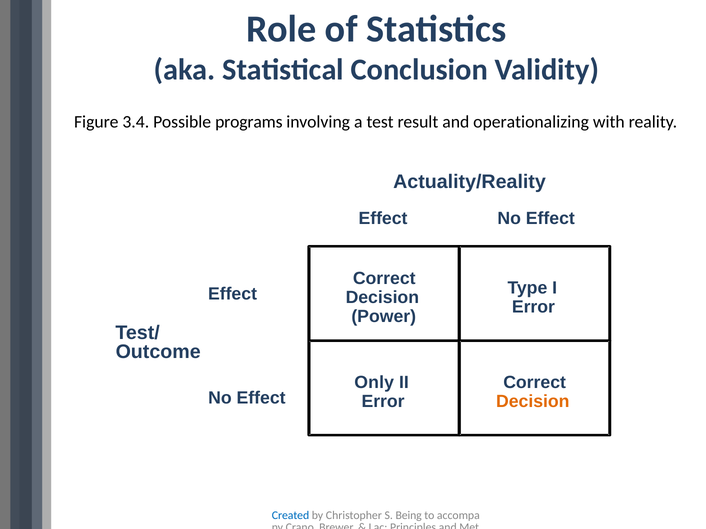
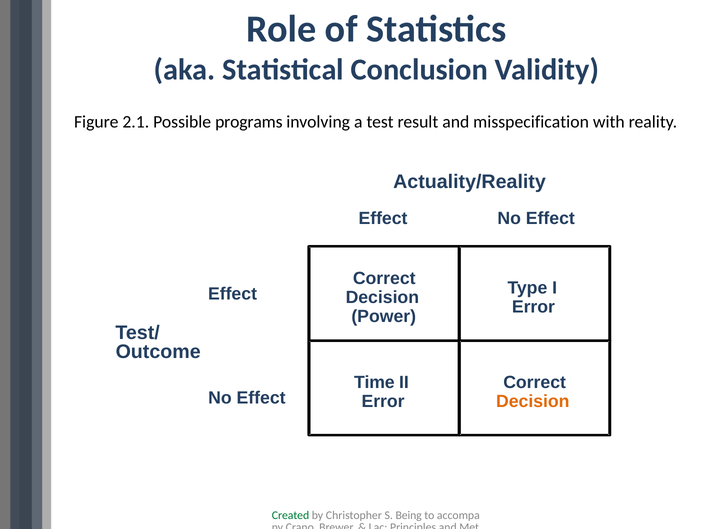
3.4: 3.4 -> 2.1
operationalizing: operationalizing -> misspecification
Only: Only -> Time
Created colour: blue -> green
